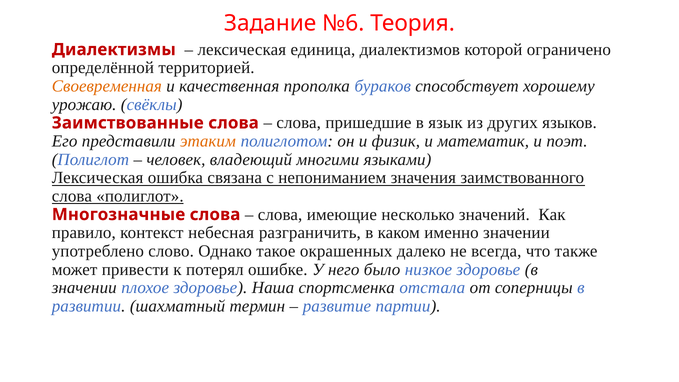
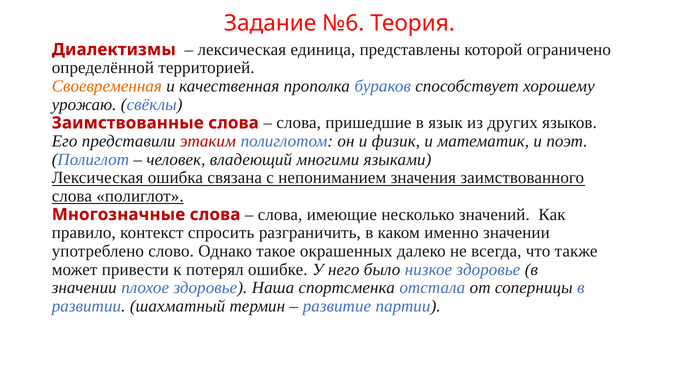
диалектизмов: диалектизмов -> представлены
этаким colour: orange -> red
небесная: небесная -> спросить
